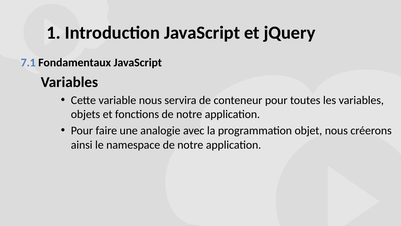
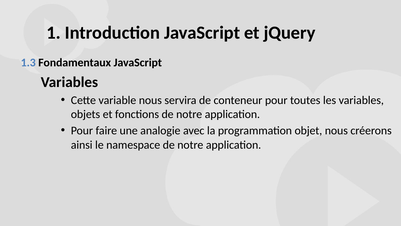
7.1: 7.1 -> 1.3
